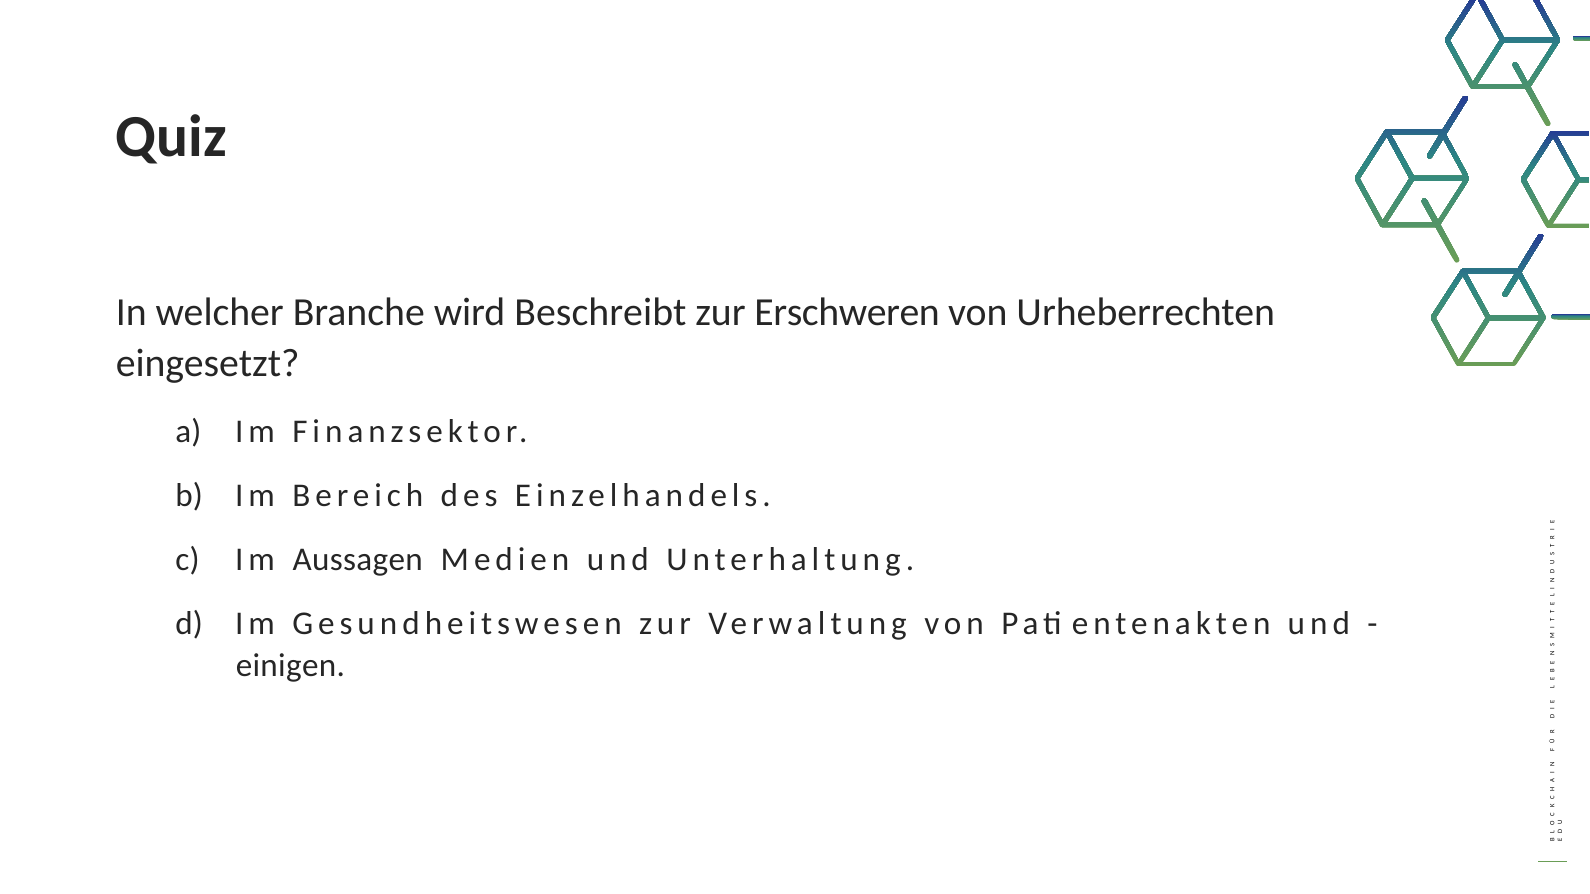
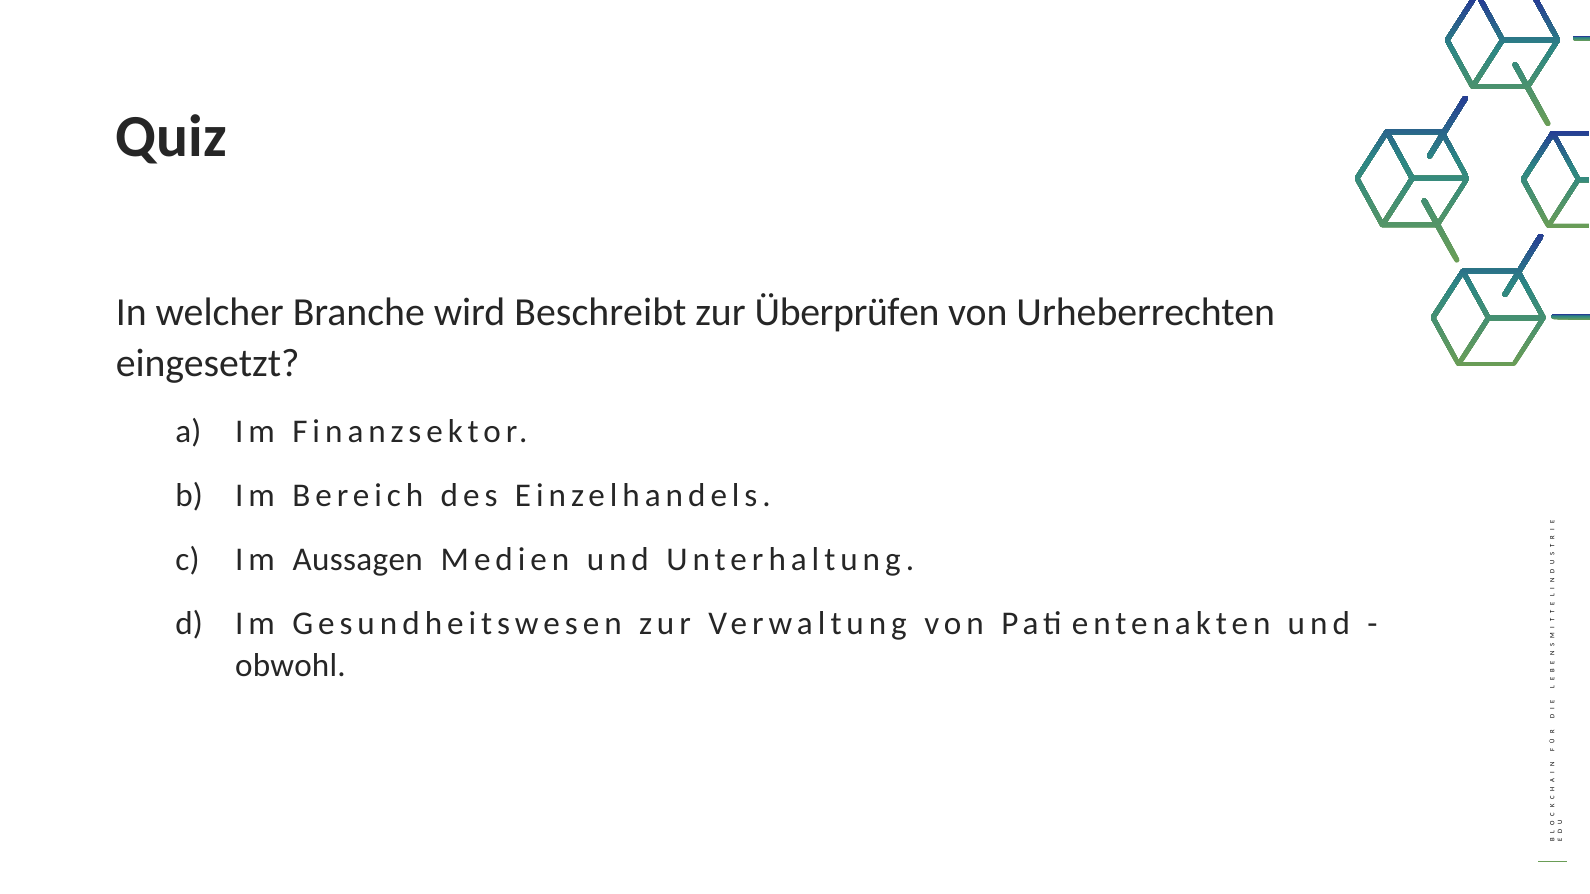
Erschweren: Erschweren -> Überprüfen
einigen: einigen -> obwohl
